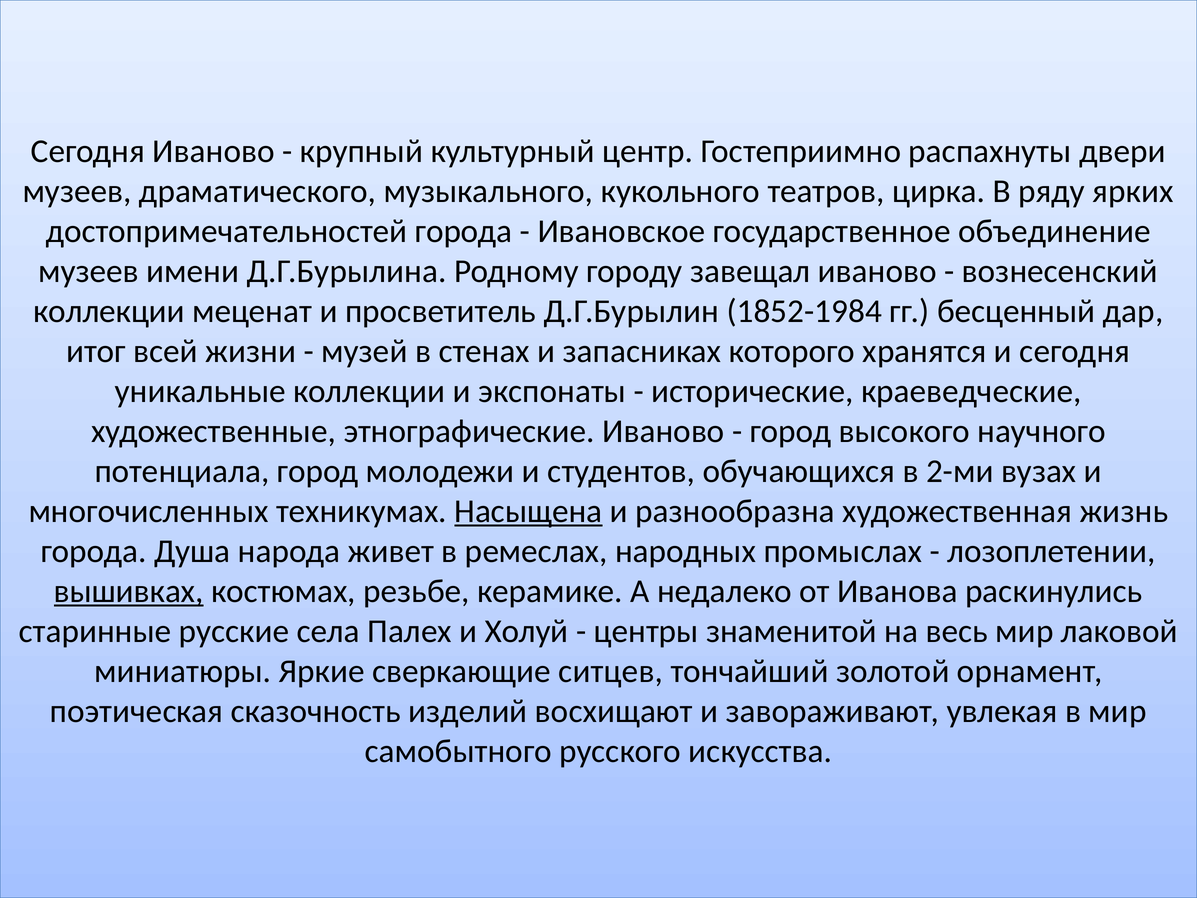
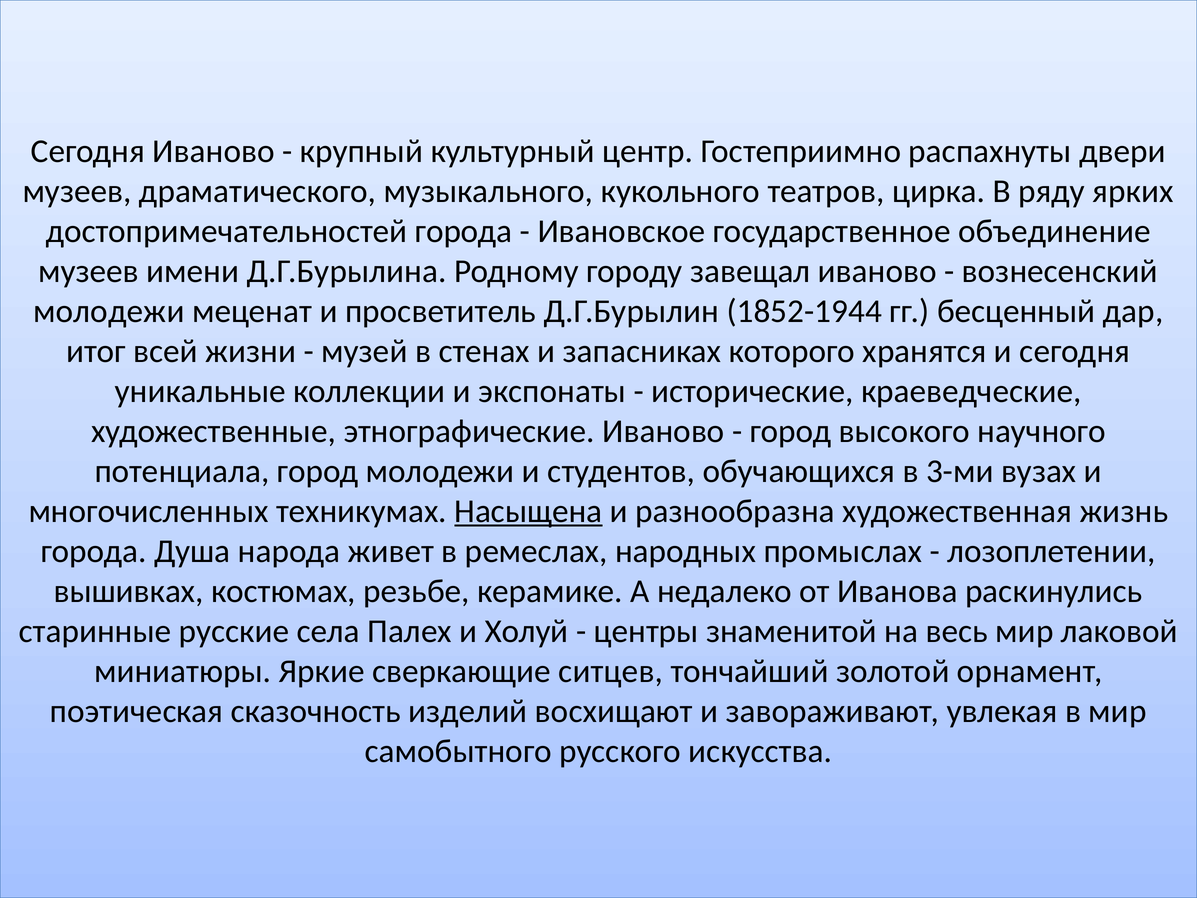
коллекции at (109, 311): коллекции -> молодежи
1852-1984: 1852-1984 -> 1852-1944
2-ми: 2-ми -> 3-ми
вышивках underline: present -> none
